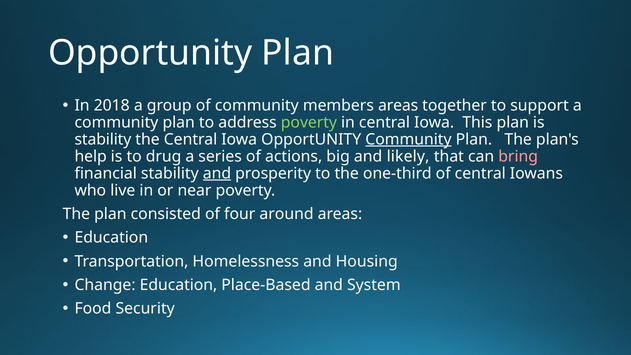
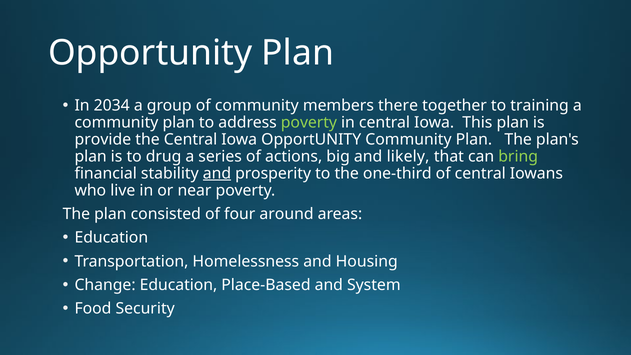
2018: 2018 -> 2034
members areas: areas -> there
support: support -> training
stability at (103, 139): stability -> provide
Community at (408, 139) underline: present -> none
help at (91, 156): help -> plan
bring colour: pink -> light green
